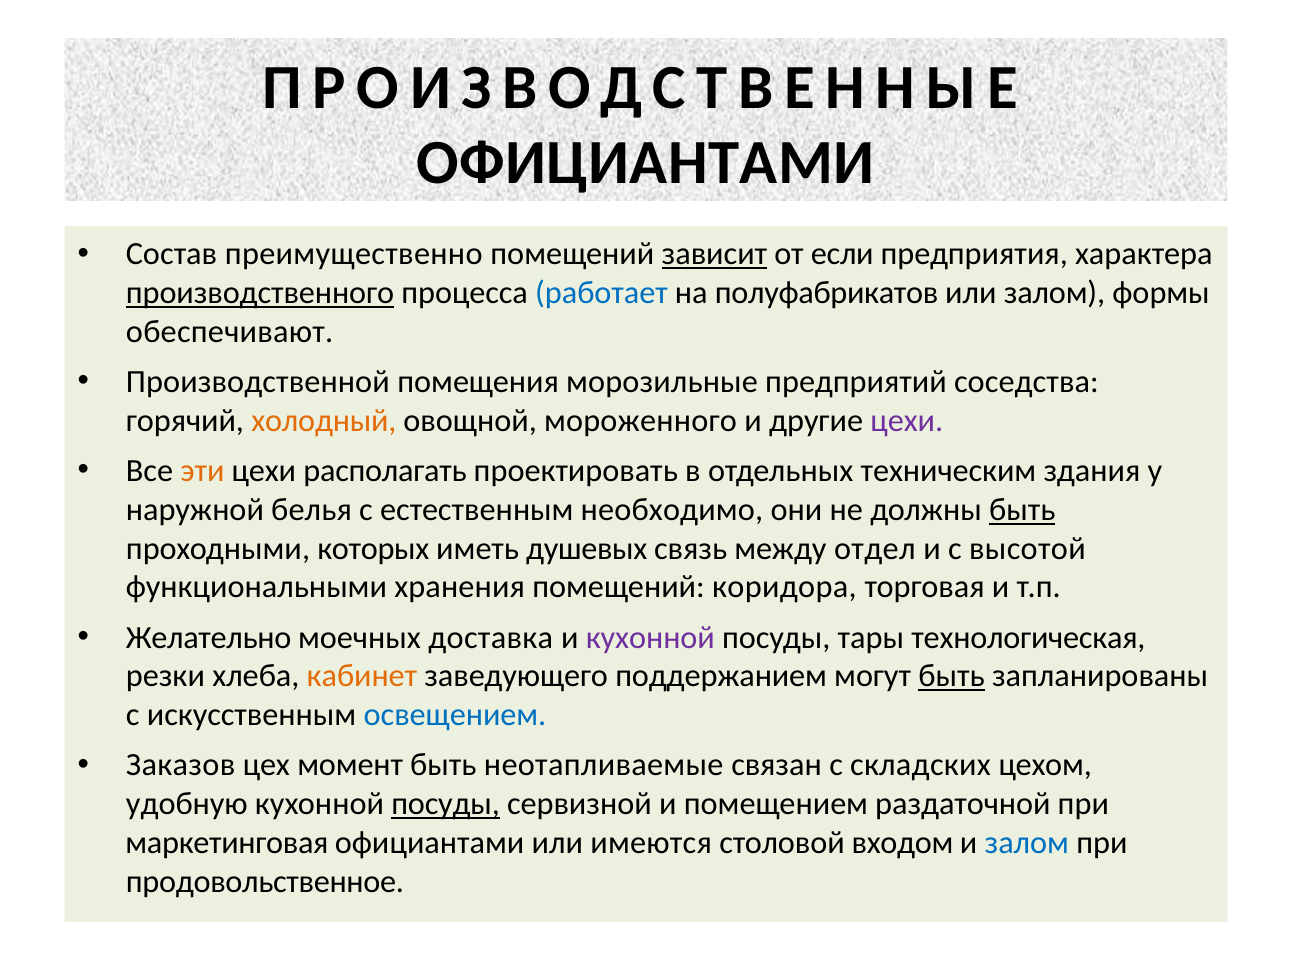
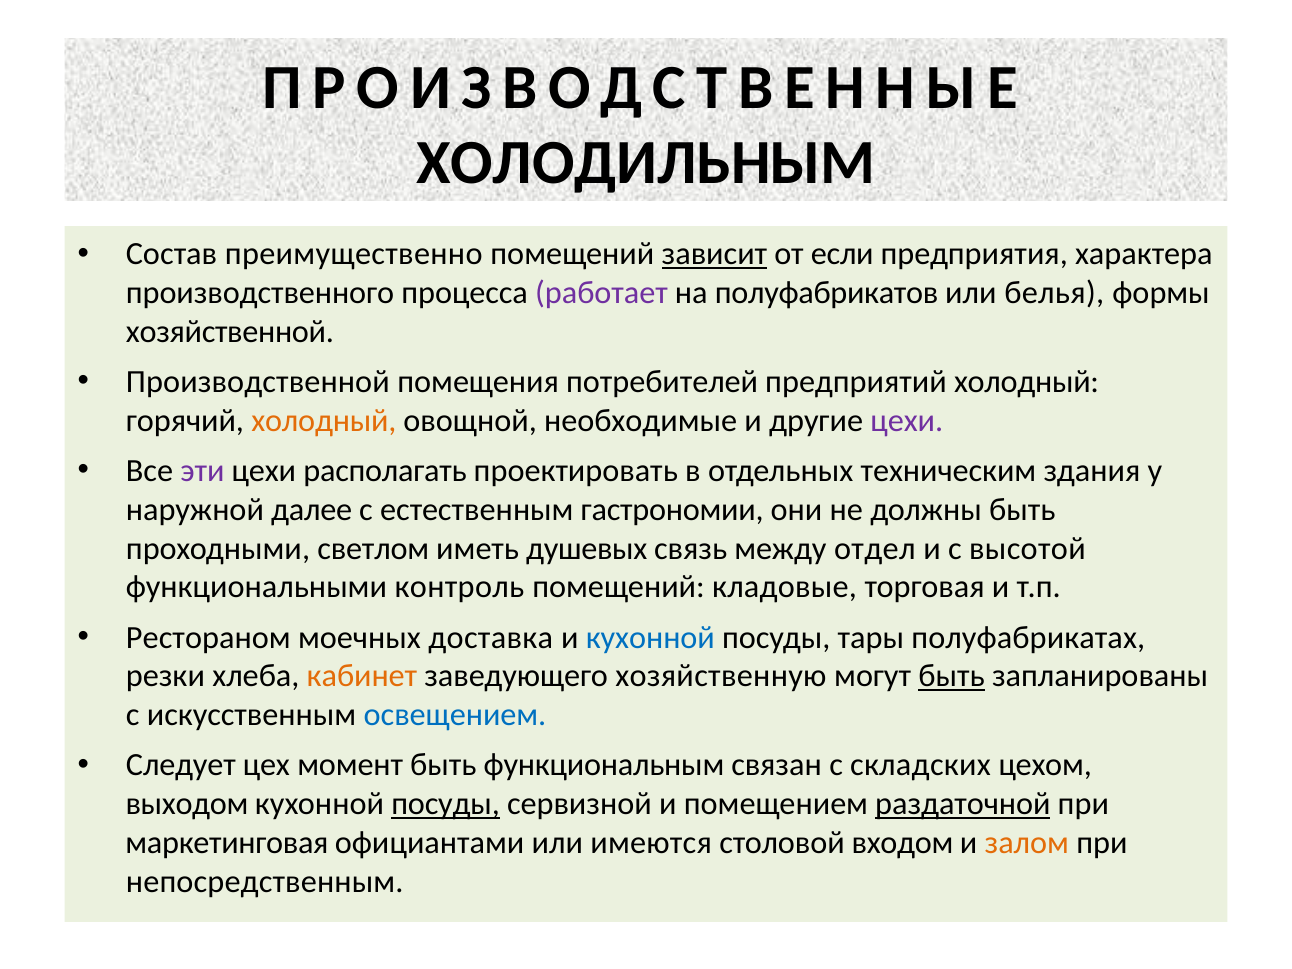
ОФИЦИАНТАМИ at (645, 163): ОФИЦИАНТАМИ -> ХОЛОДИЛЬНЫМ
производственного underline: present -> none
работает colour: blue -> purple
или залом: залом -> белья
обеспечивают: обеспечивают -> хозяйственной
морозильные: морозильные -> потребителей
предприятий соседства: соседства -> холодный
мороженного: мороженного -> необходимые
эти colour: orange -> purple
белья: белья -> далее
необходимо: необходимо -> гастрономии
быть at (1022, 510) underline: present -> none
которых: которых -> светлом
хранения: хранения -> контроль
коридора: коридора -> кладовые
Желательно: Желательно -> Рестораном
кухонной at (650, 638) colour: purple -> blue
технологическая: технологическая -> полуфабрикатах
поддержанием: поддержанием -> хозяйственную
Заказов: Заказов -> Следует
неотапливаемые: неотапливаемые -> функциональным
удобную: удобную -> выходом
раздаточной underline: none -> present
залом at (1027, 843) colour: blue -> orange
продовольственное: продовольственное -> непосредственным
